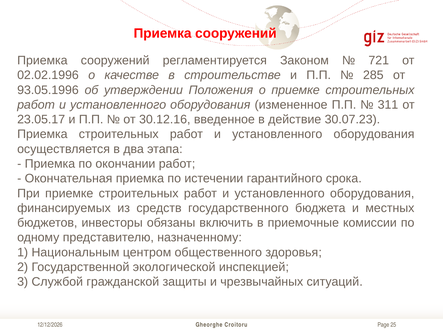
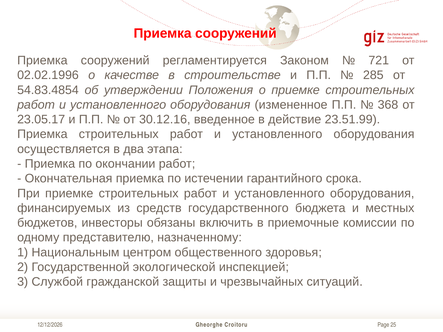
93.05.1996: 93.05.1996 -> 54.83.4854
311: 311 -> 368
30.07.23: 30.07.23 -> 23.51.99
